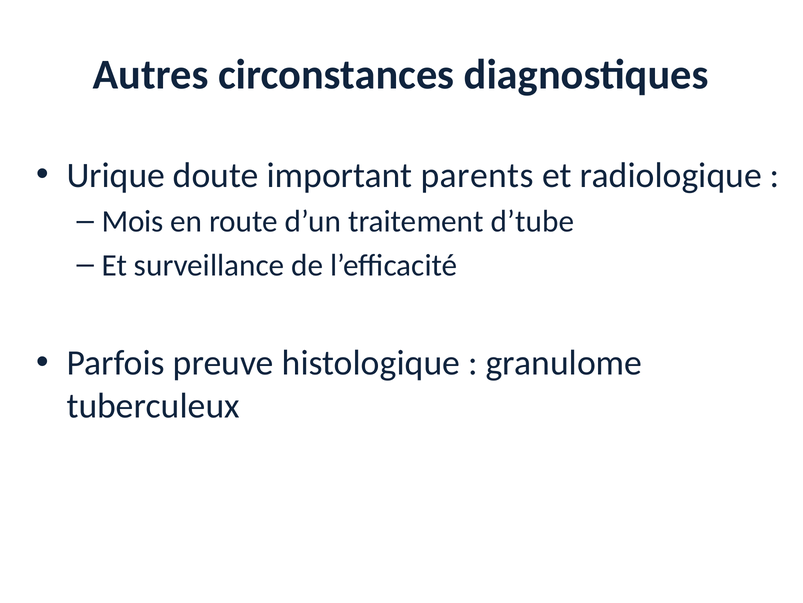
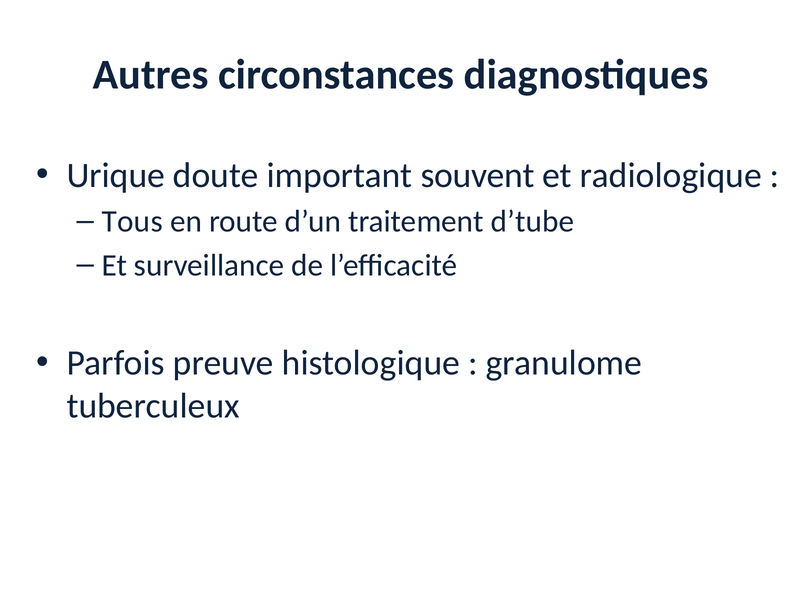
parents: parents -> souvent
Mois: Mois -> Tous
